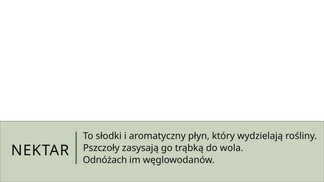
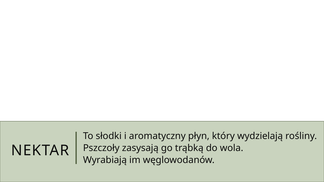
Odnóżach: Odnóżach -> Wyrabiają
